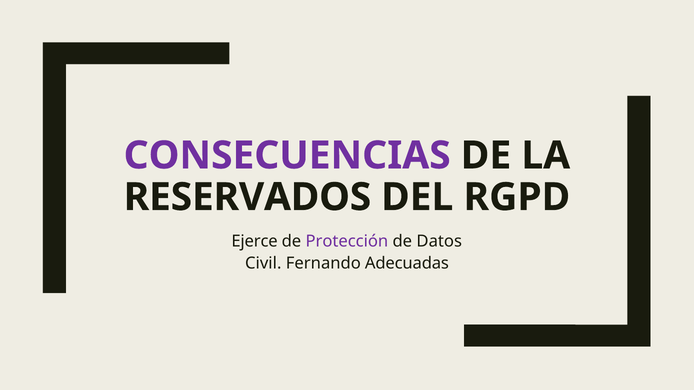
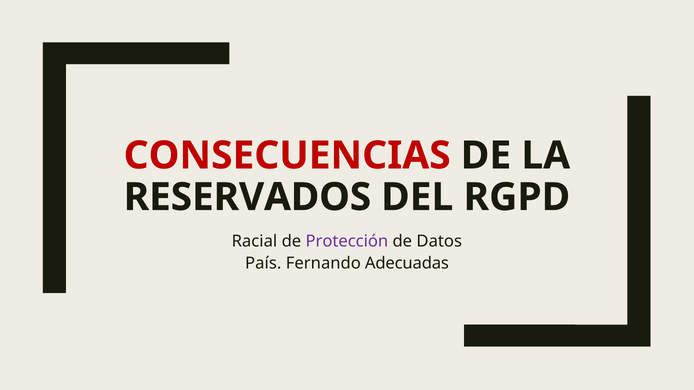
CONSECUENCIAS colour: purple -> red
Ejerce: Ejerce -> Racial
Civil: Civil -> País
